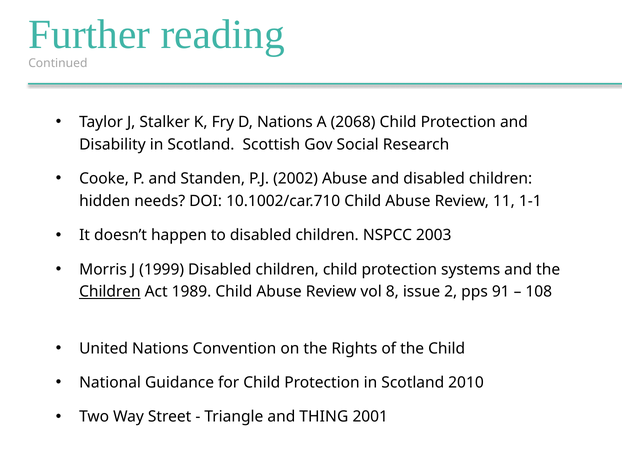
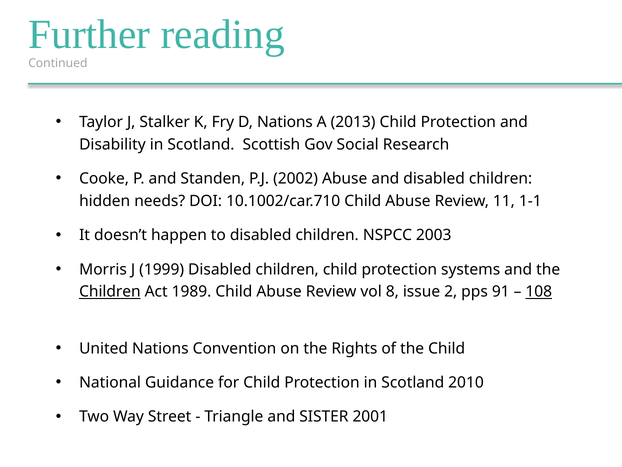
2068: 2068 -> 2013
108 underline: none -> present
THING: THING -> SISTER
